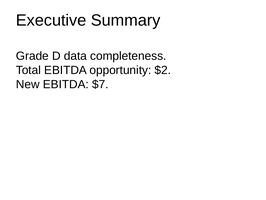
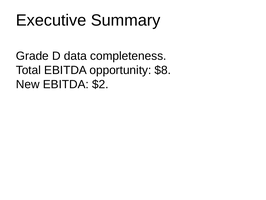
$2: $2 -> $8
$7: $7 -> $2
